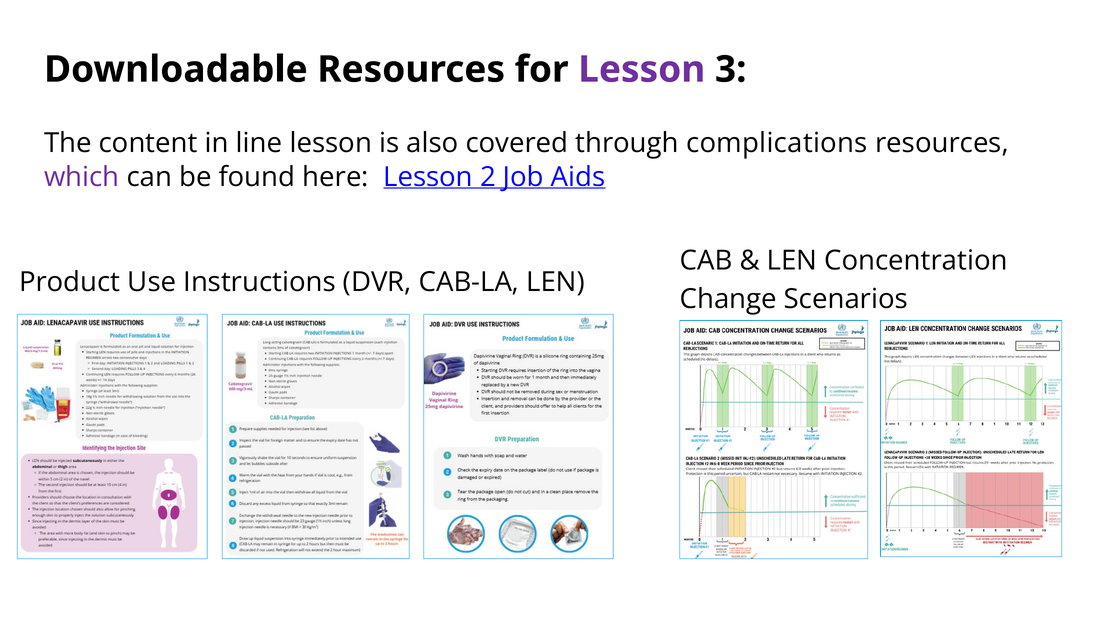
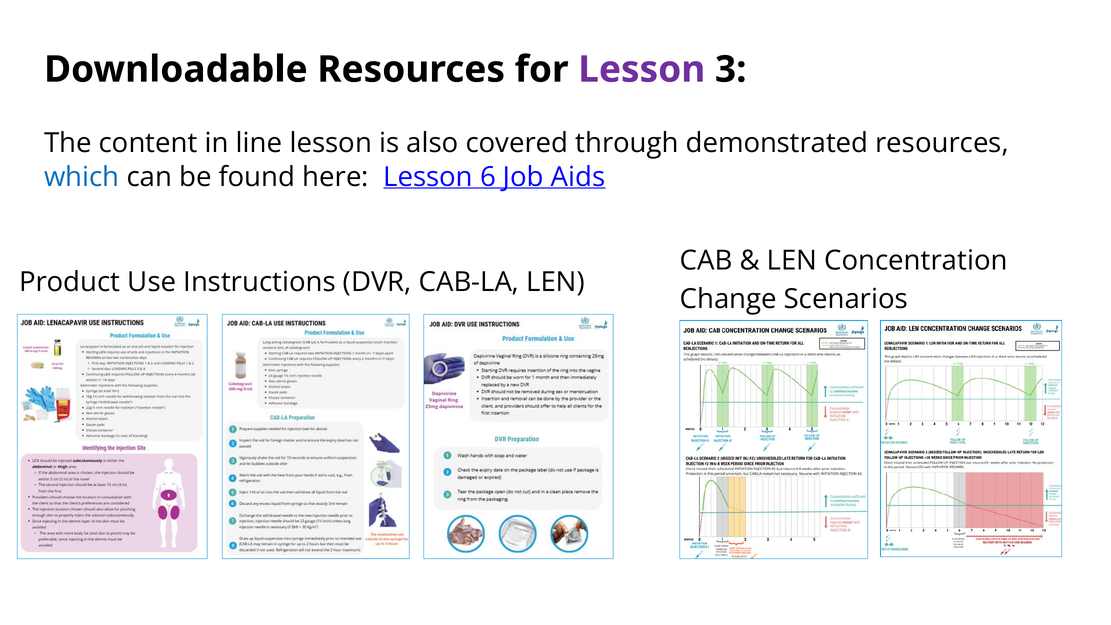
complications: complications -> demonstrated
which colour: purple -> blue
2: 2 -> 6
